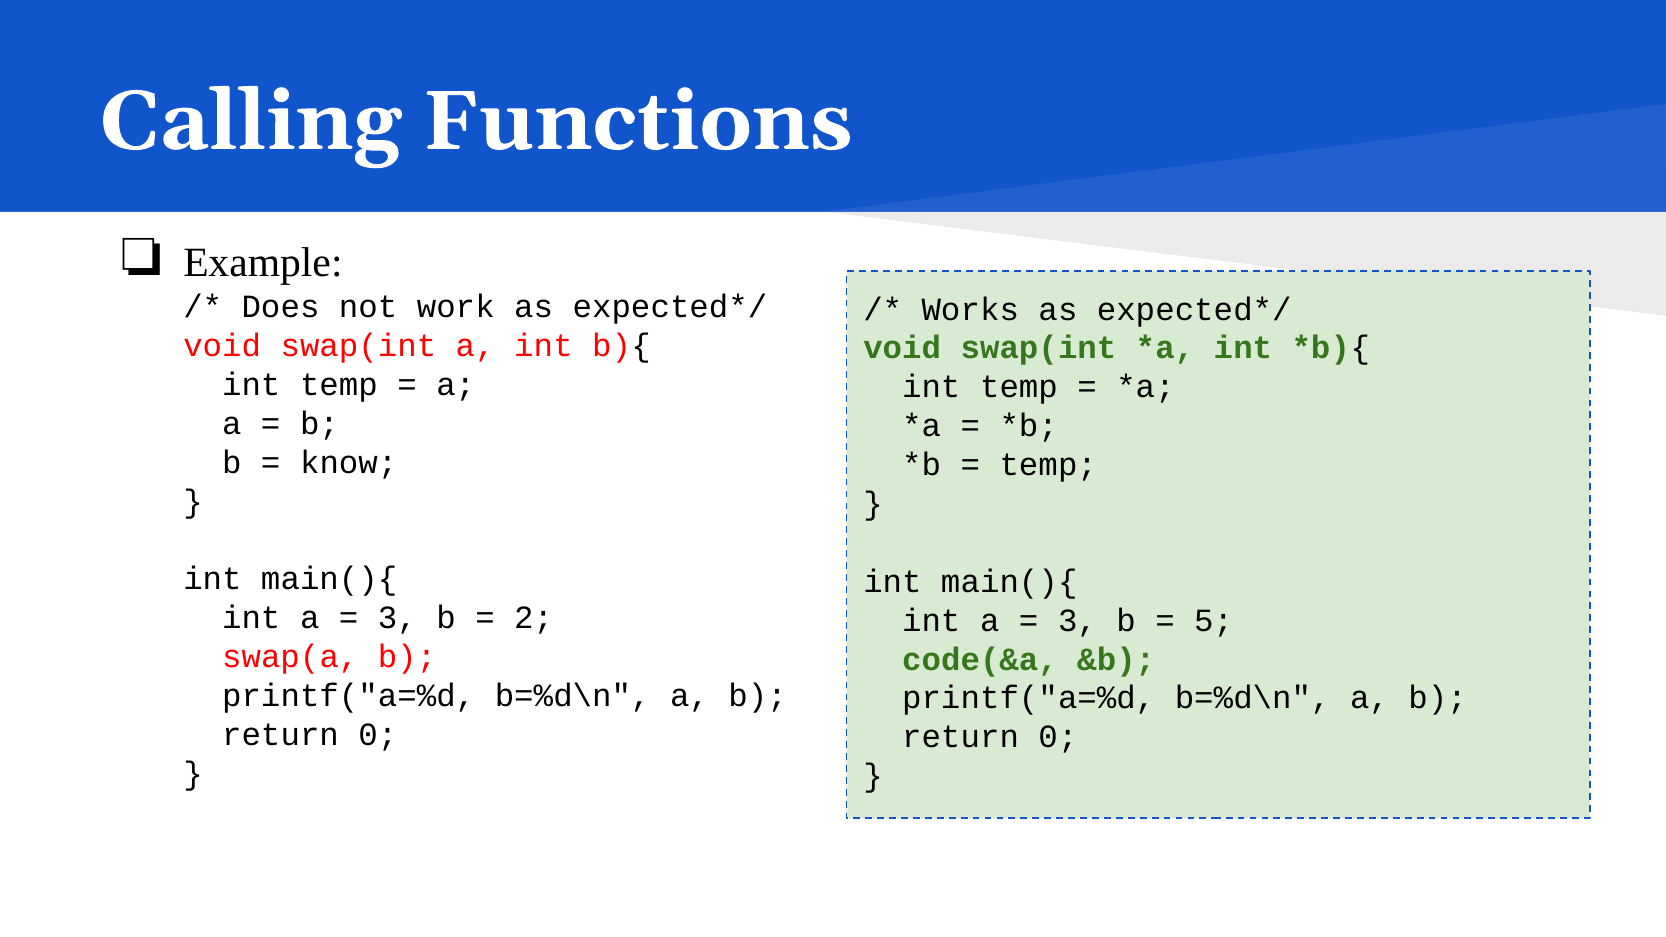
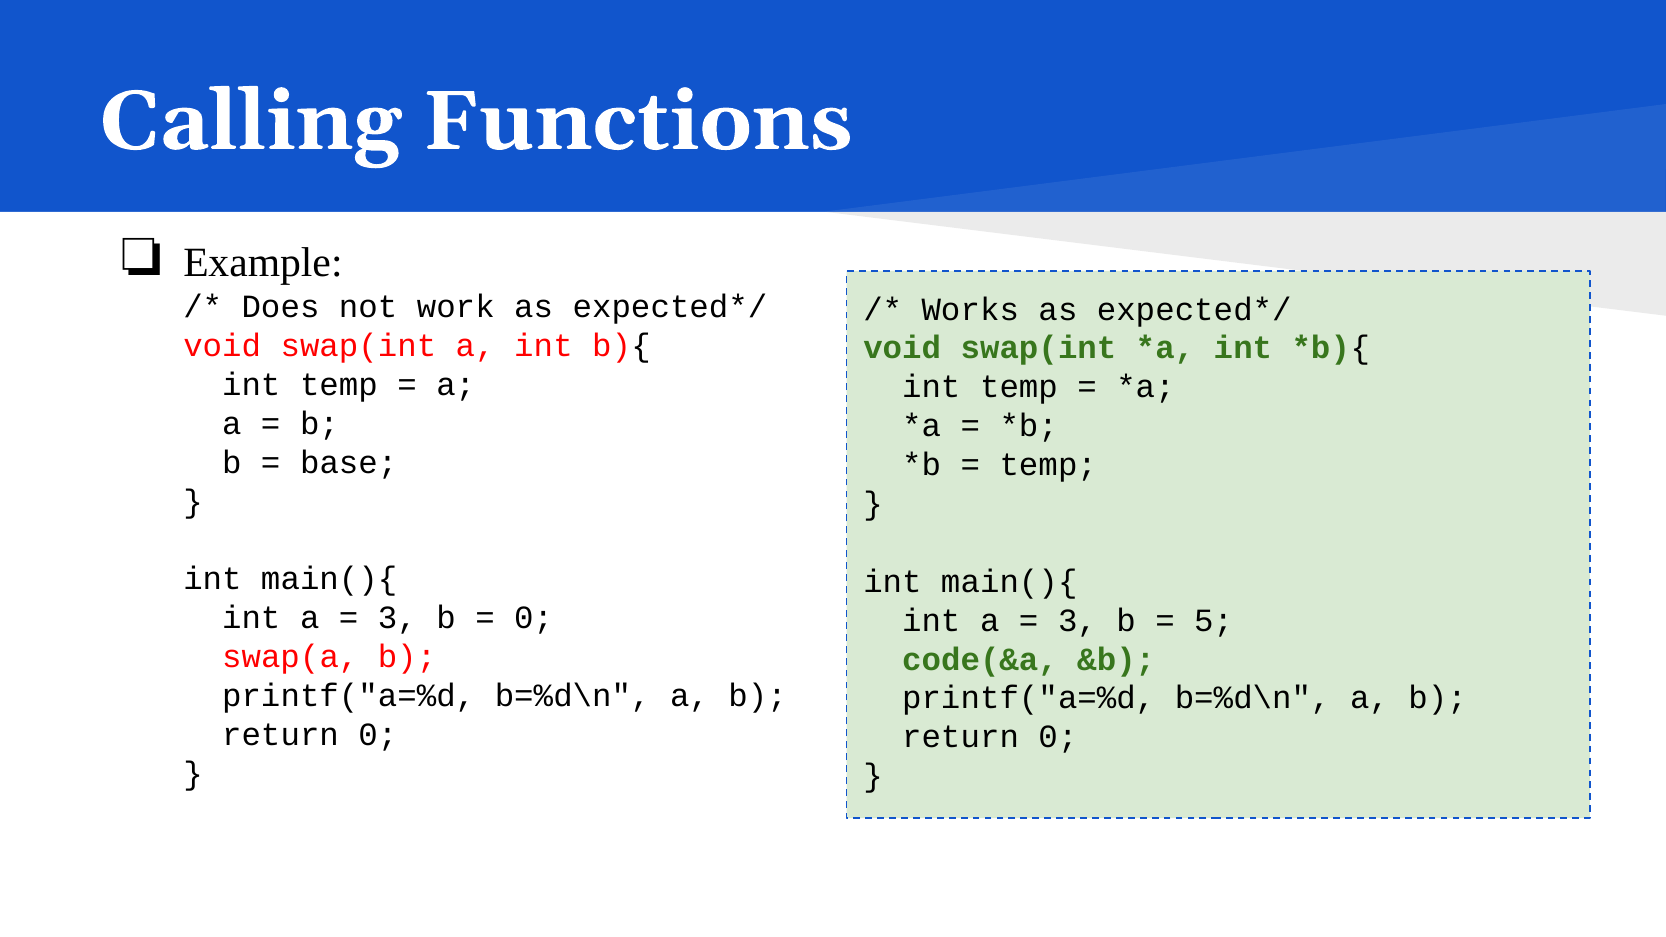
know: know -> base
2 at (534, 618): 2 -> 0
